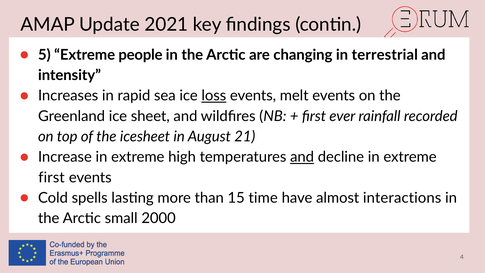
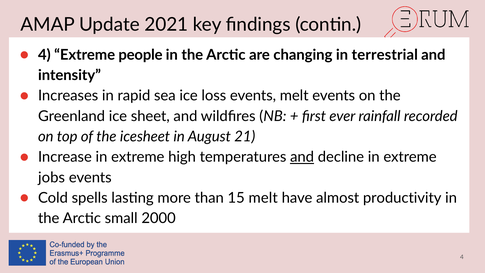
5 at (44, 55): 5 -> 4
loss underline: present -> none
first at (51, 177): first -> jobs
15 time: time -> melt
interactions: interactions -> productivity
